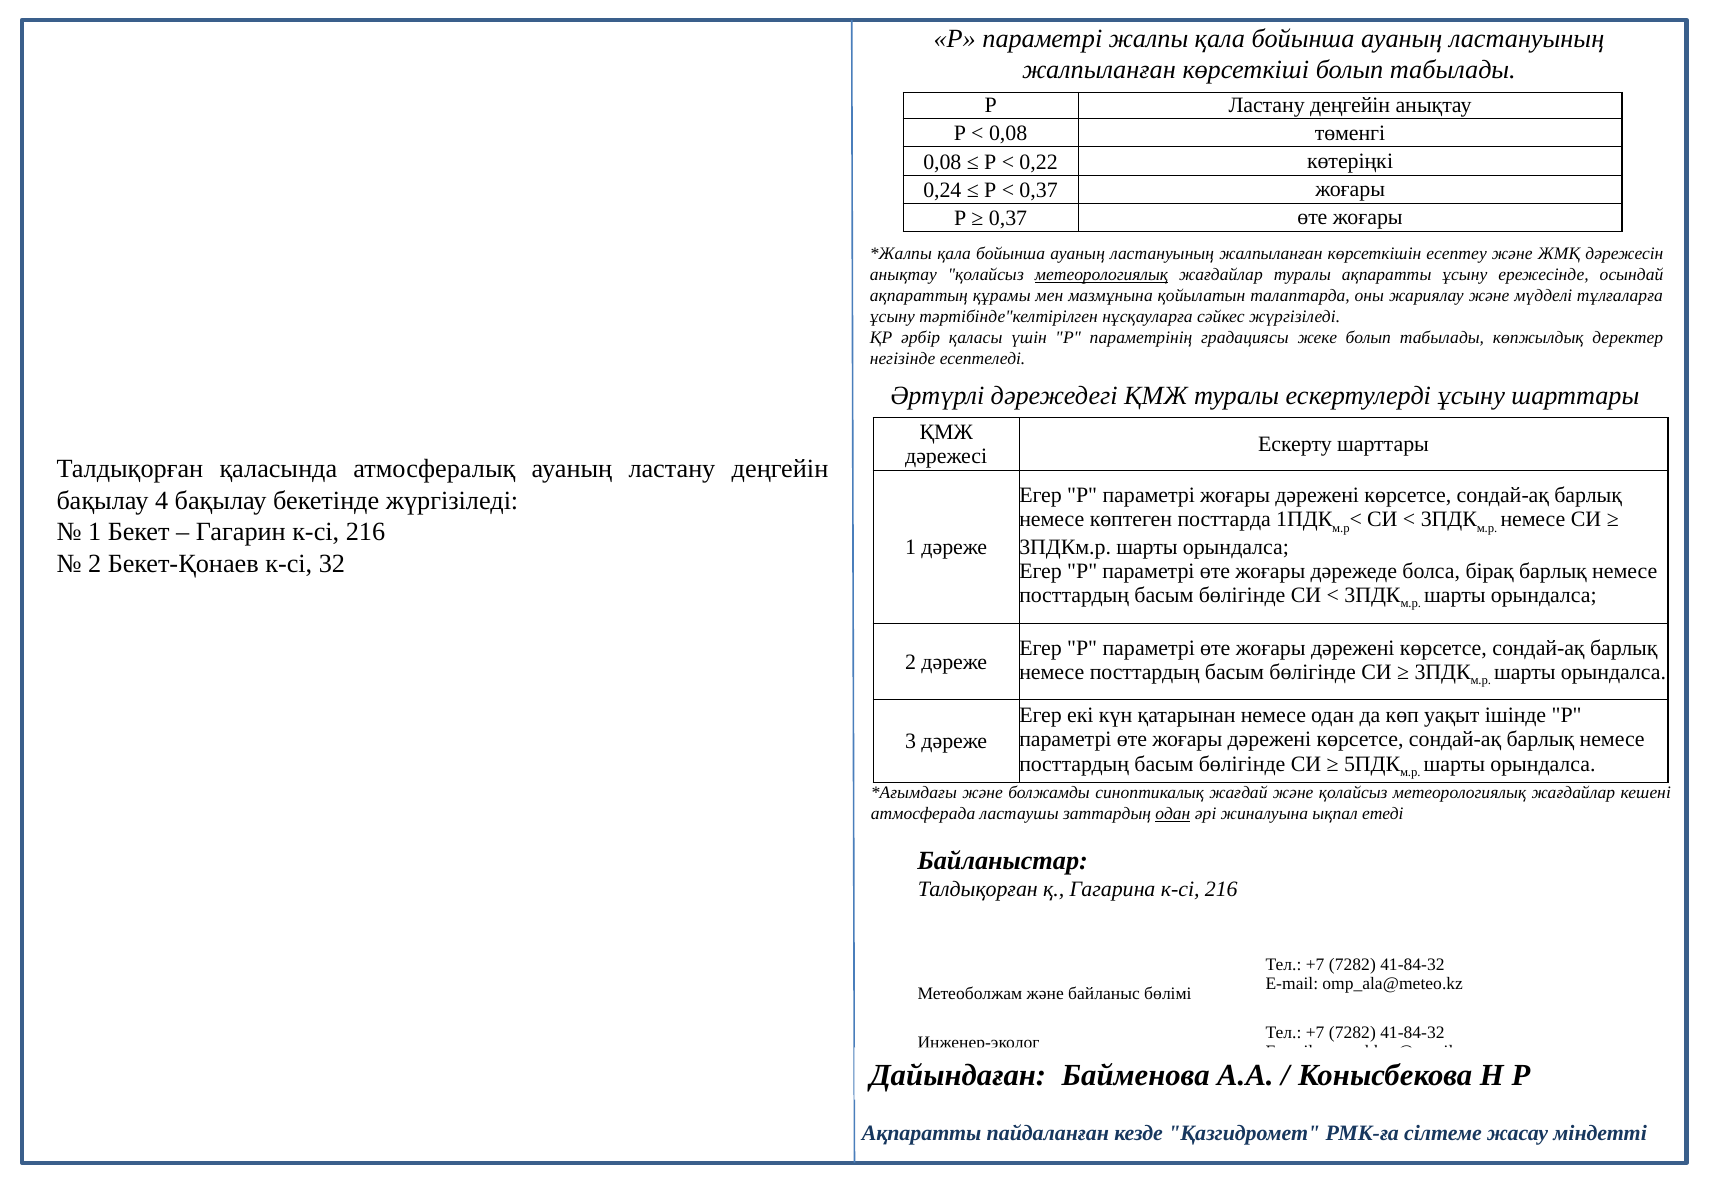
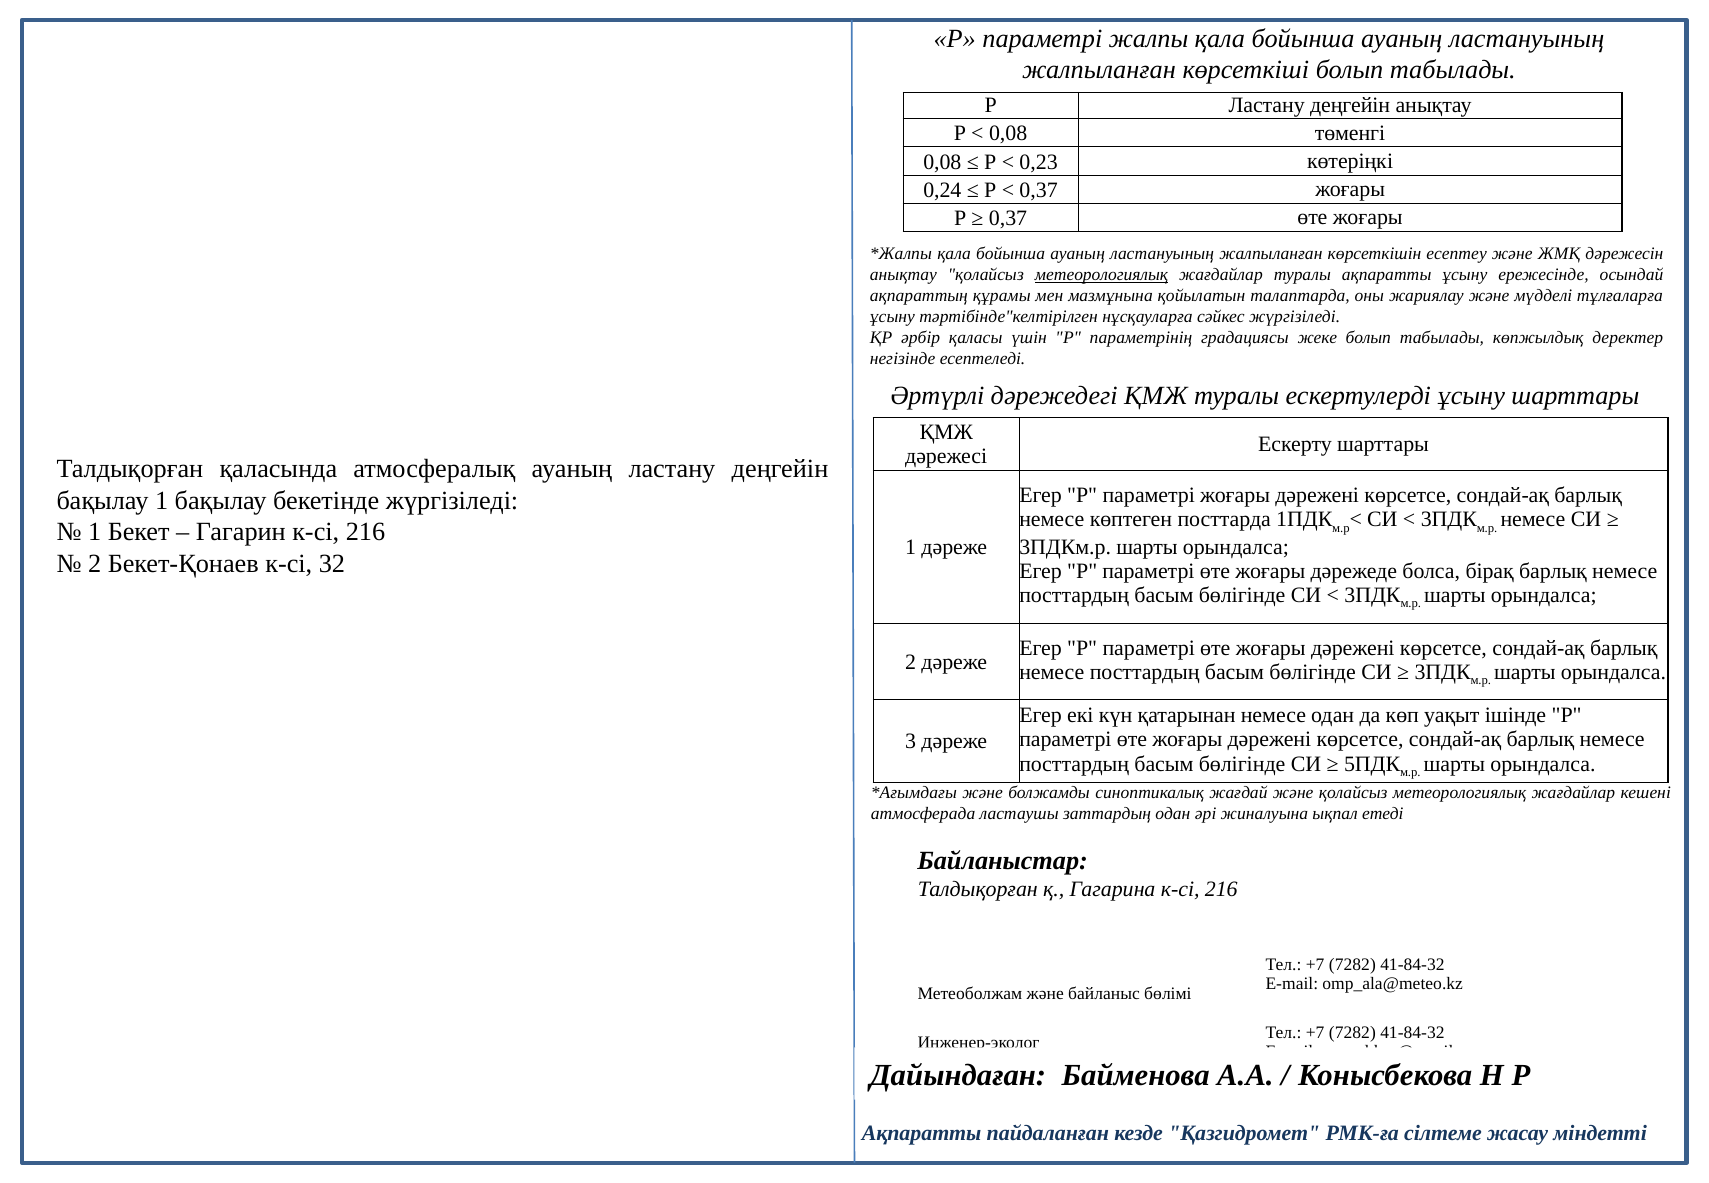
0,22: 0,22 -> 0,23
бақылау 4: 4 -> 1
одан at (1173, 814) underline: present -> none
